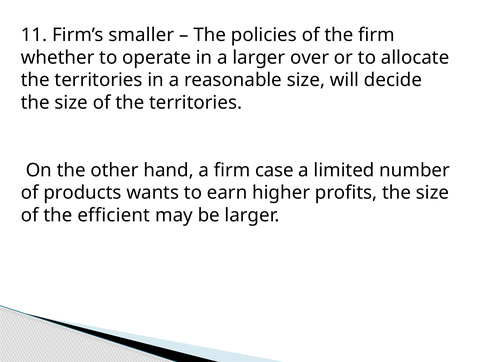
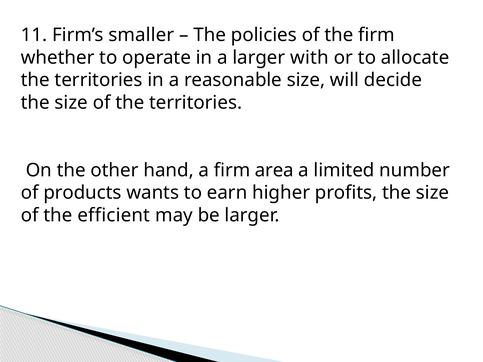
over: over -> with
case: case -> area
